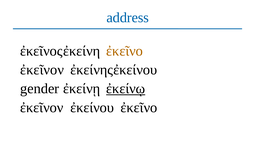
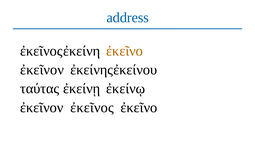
gender: gender -> ταύτας
ἐκείνῳ underline: present -> none
ἐκείνου: ἐκείνου -> ἐκεῖνος
